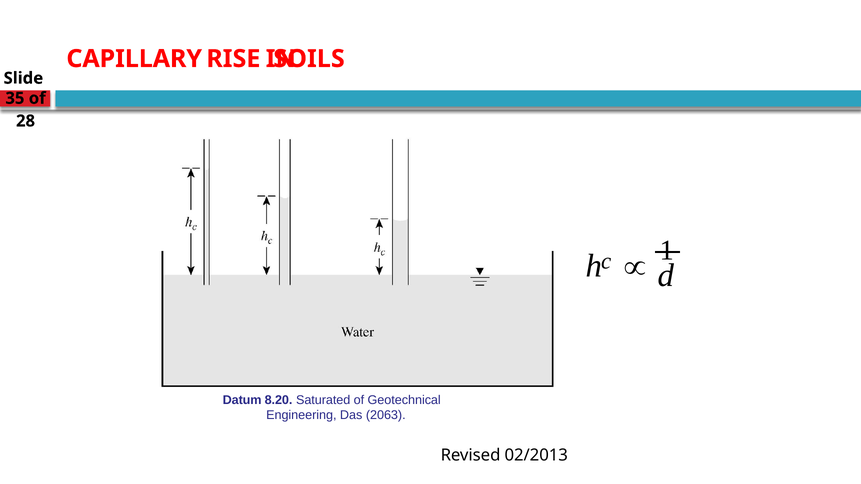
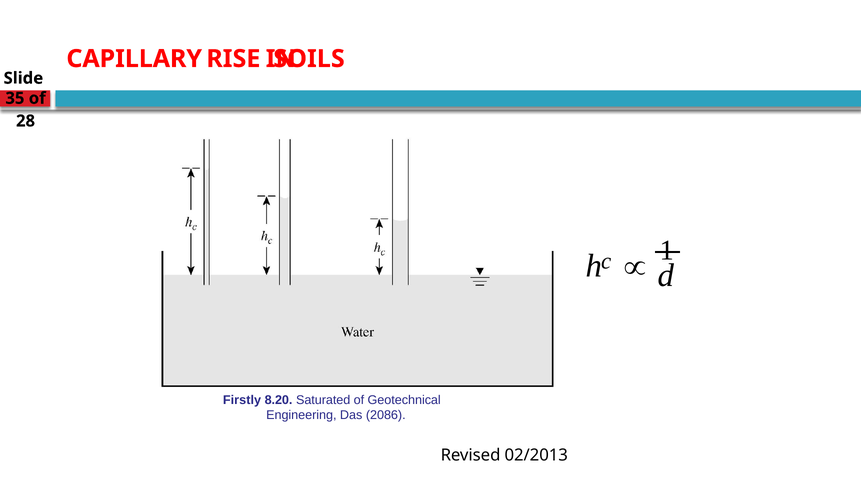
Datum: Datum -> Firstly
2063: 2063 -> 2086
